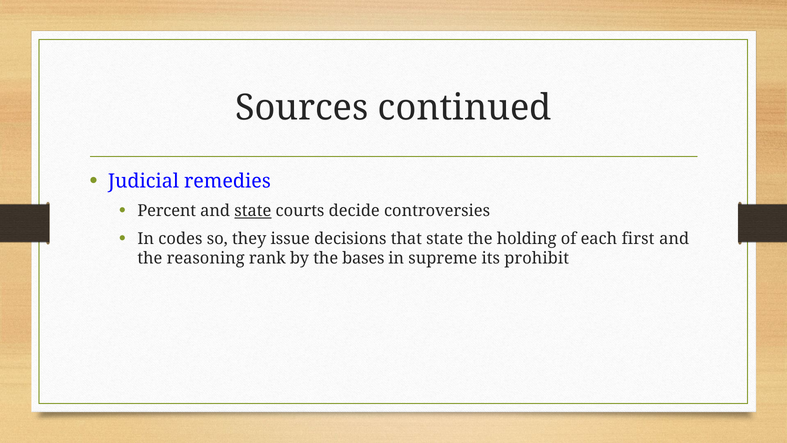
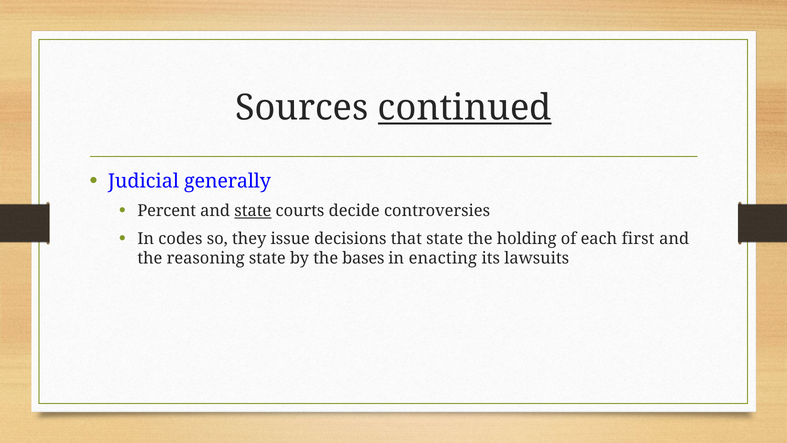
continued underline: none -> present
remedies: remedies -> generally
reasoning rank: rank -> state
supreme: supreme -> enacting
prohibit: prohibit -> lawsuits
